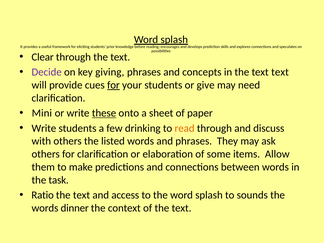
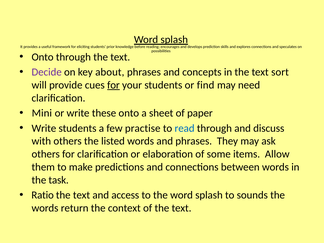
Clear at (43, 57): Clear -> Onto
giving: giving -> about
text text: text -> sort
give: give -> find
these underline: present -> none
drinking: drinking -> practise
read colour: orange -> blue
dinner: dinner -> return
